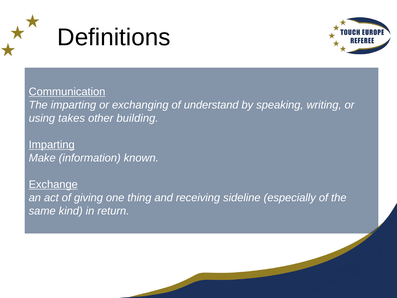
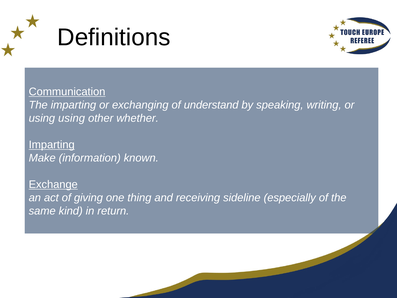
using takes: takes -> using
building: building -> whether
